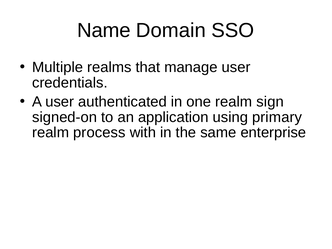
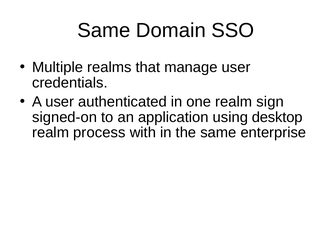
Name at (104, 30): Name -> Same
primary: primary -> desktop
